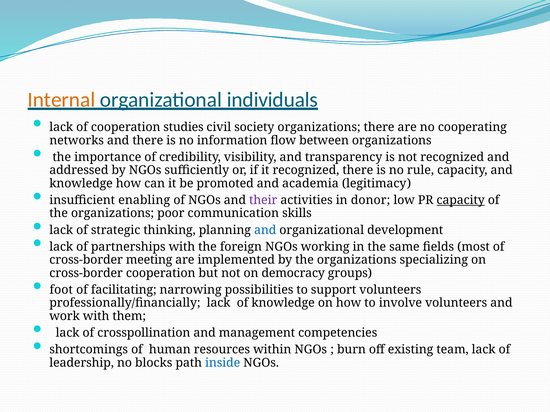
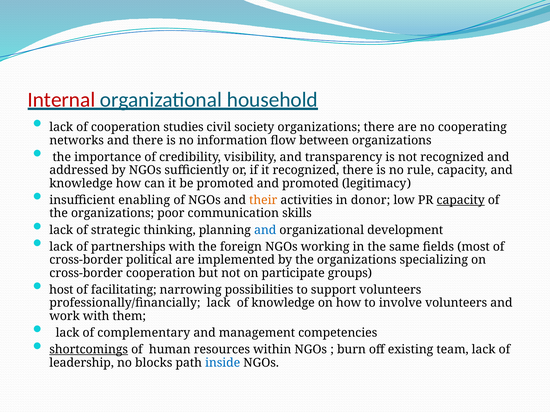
Internal colour: orange -> red
individuals: individuals -> household
and academia: academia -> promoted
their colour: purple -> orange
meeting: meeting -> political
democracy: democracy -> participate
foot: foot -> host
crosspollination: crosspollination -> complementary
shortcomings underline: none -> present
